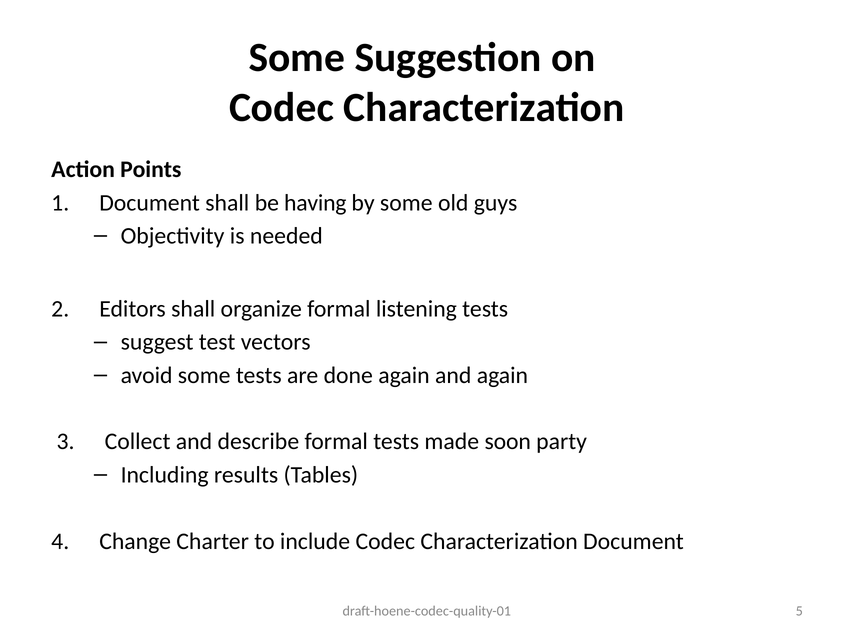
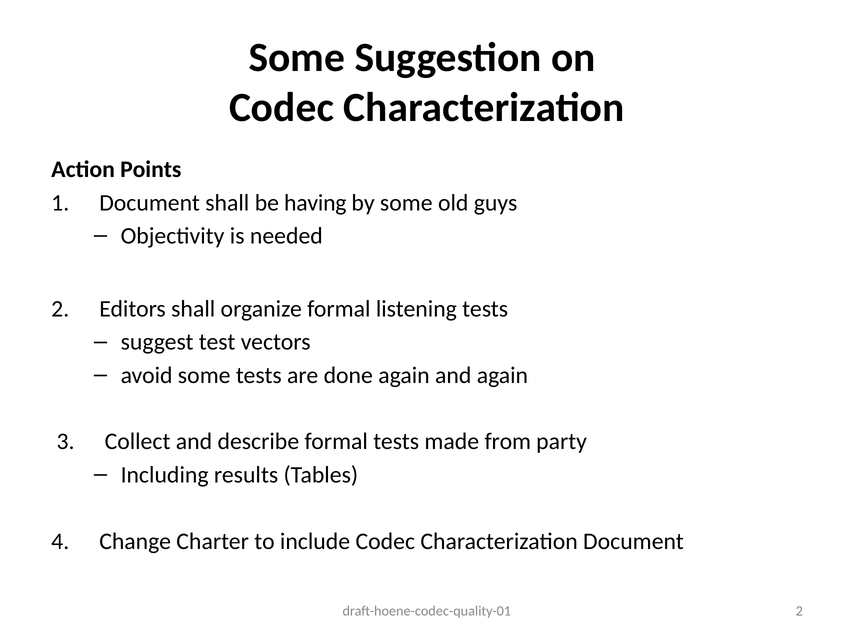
soon: soon -> from
draft-hoene-codec-quality-01 5: 5 -> 2
